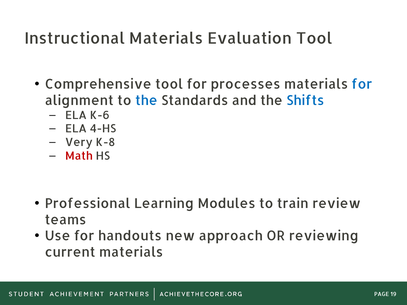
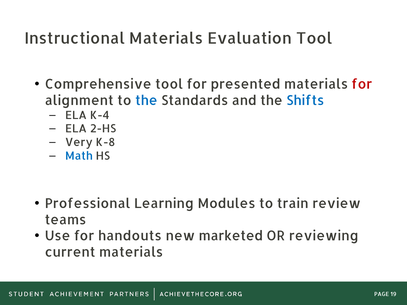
processes: processes -> presented
for at (362, 84) colour: blue -> red
K-6: K-6 -> K-4
4-HS: 4-HS -> 2-HS
Math colour: red -> blue
approach: approach -> marketed
